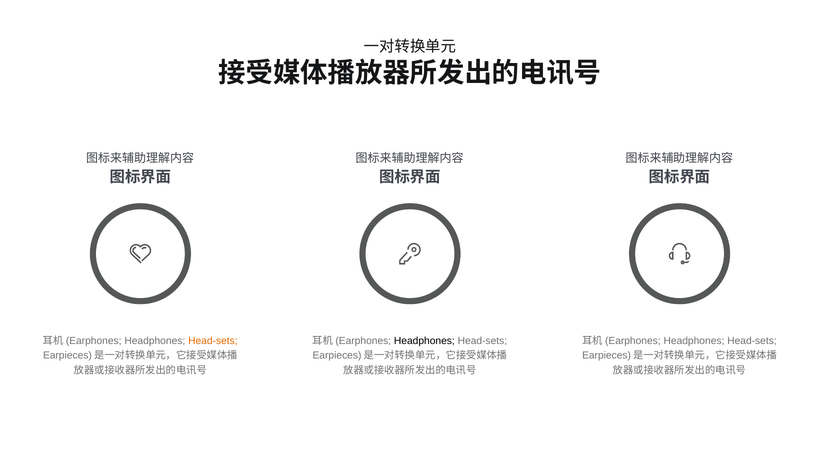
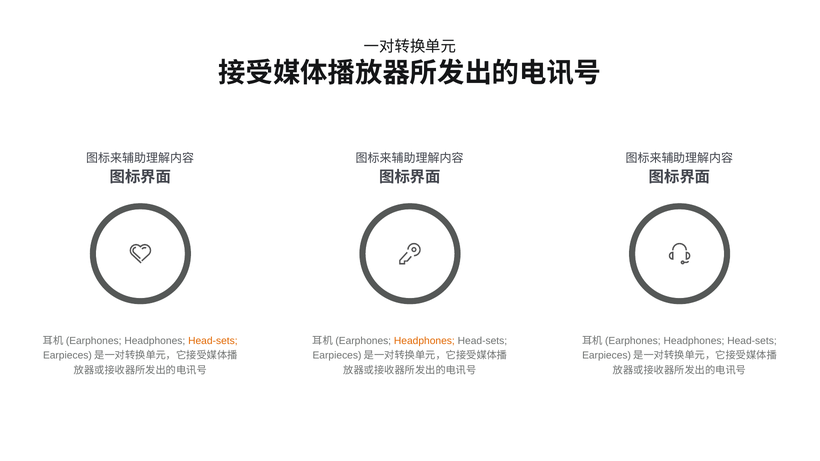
Headphones at (424, 341) colour: black -> orange
